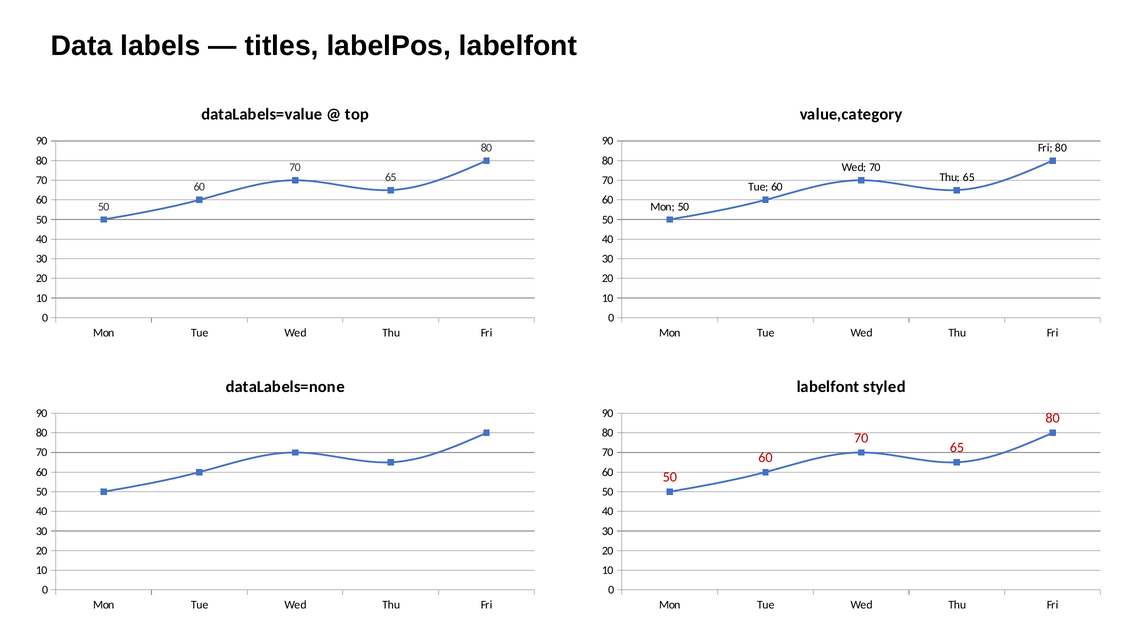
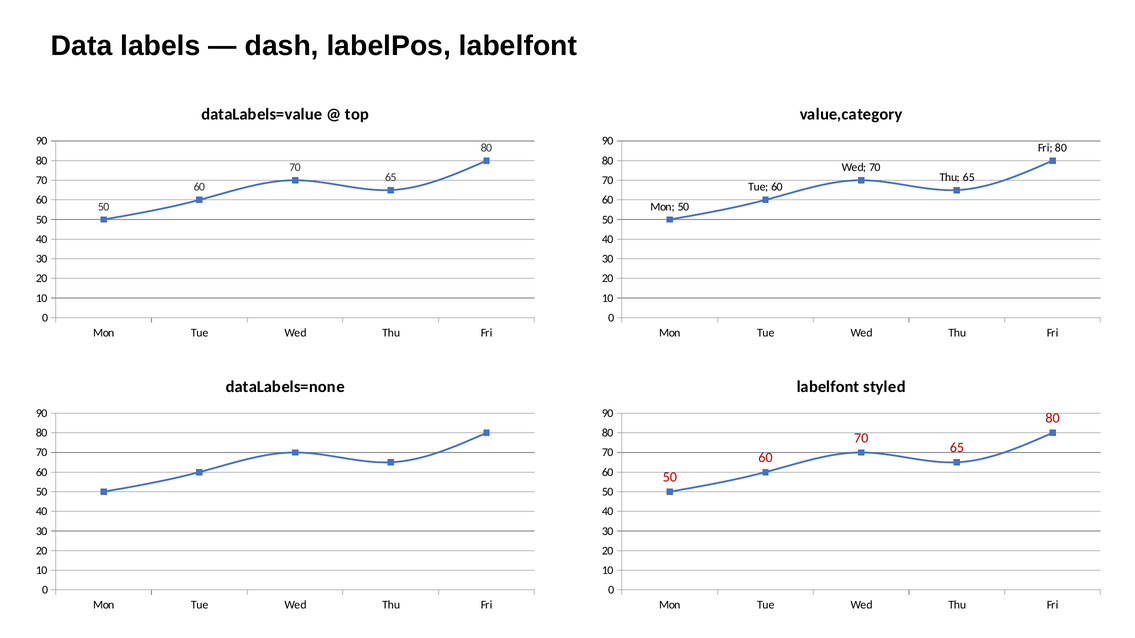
titles: titles -> dash
